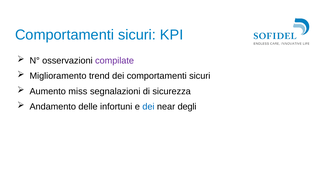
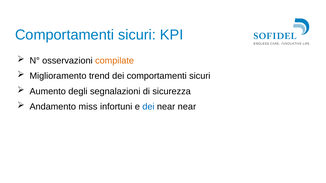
compilate colour: purple -> orange
miss: miss -> degli
delle: delle -> miss
near degli: degli -> near
